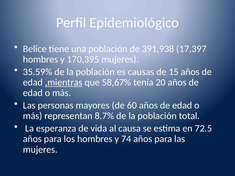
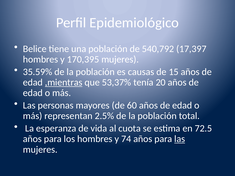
391,938: 391,938 -> 540,792
58,67%: 58,67% -> 53,37%
8.7%: 8.7% -> 2.5%
causa: causa -> cuota
las at (180, 139) underline: none -> present
